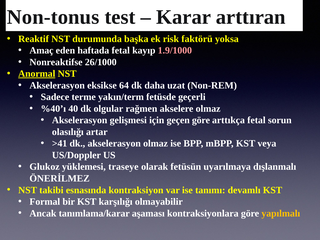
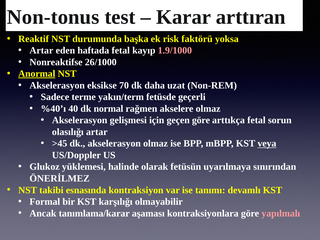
Amaç at (41, 50): Amaç -> Artar
64: 64 -> 70
olgular: olgular -> normal
>41: >41 -> >45
veya underline: none -> present
traseye: traseye -> halinde
dışlanmalı: dışlanmalı -> sınırından
yapılmalı colour: yellow -> pink
